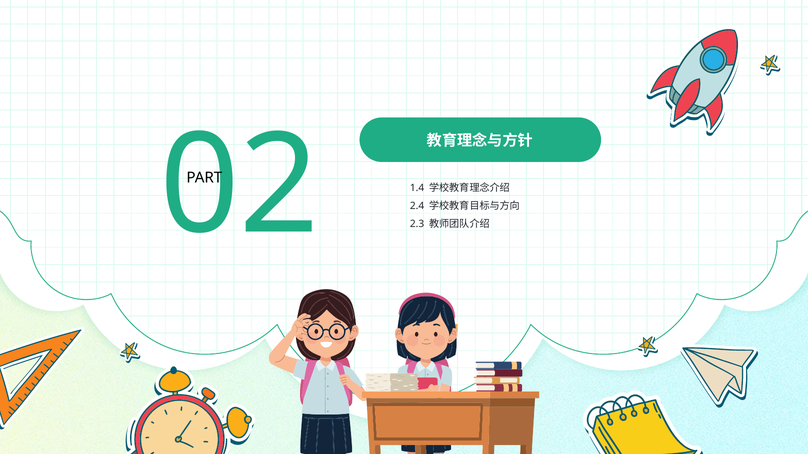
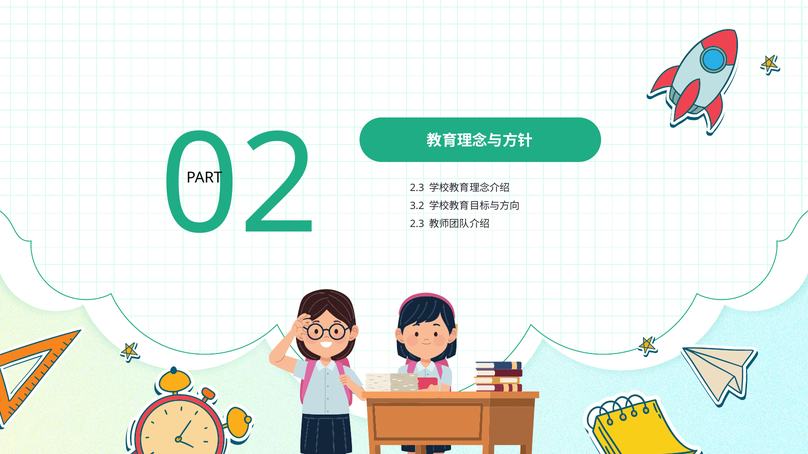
1.4 at (417, 188): 1.4 -> 2.3
2.4: 2.4 -> 3.2
